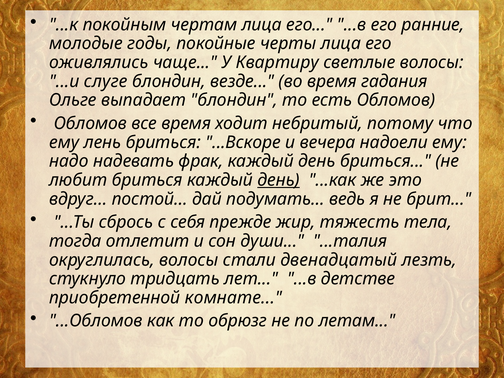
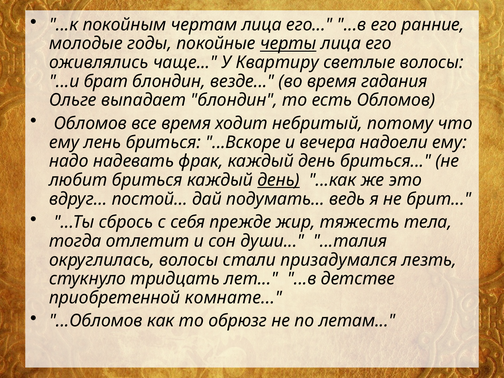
черты underline: none -> present
слуге: слуге -> брат
двенадцатый: двенадцатый -> призадумался
